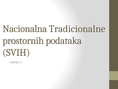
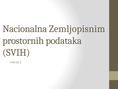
Tradicionalne: Tradicionalne -> Zemljopisnim
